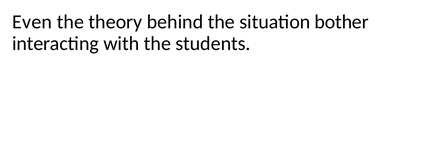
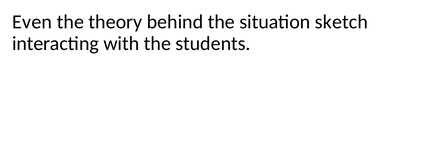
bother: bother -> sketch
